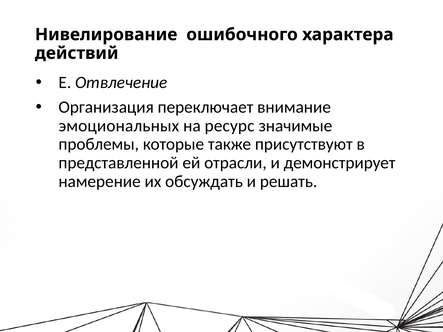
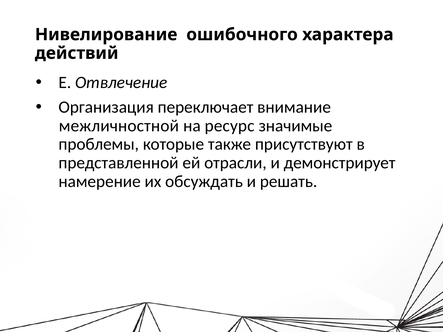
эмоциональных: эмоциональных -> межличностной
